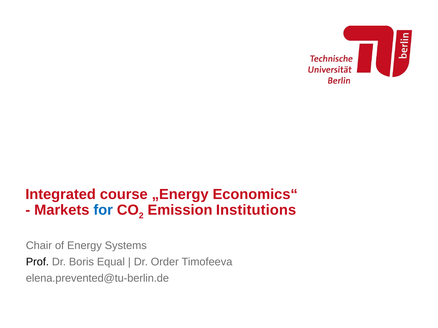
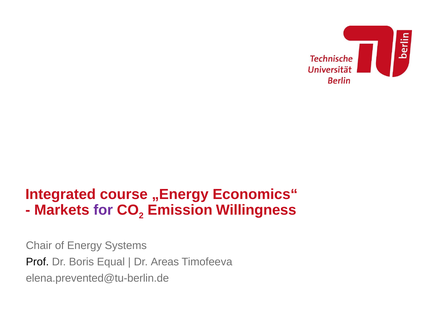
for colour: blue -> purple
Institutions: Institutions -> Willingness
Order: Order -> Areas
